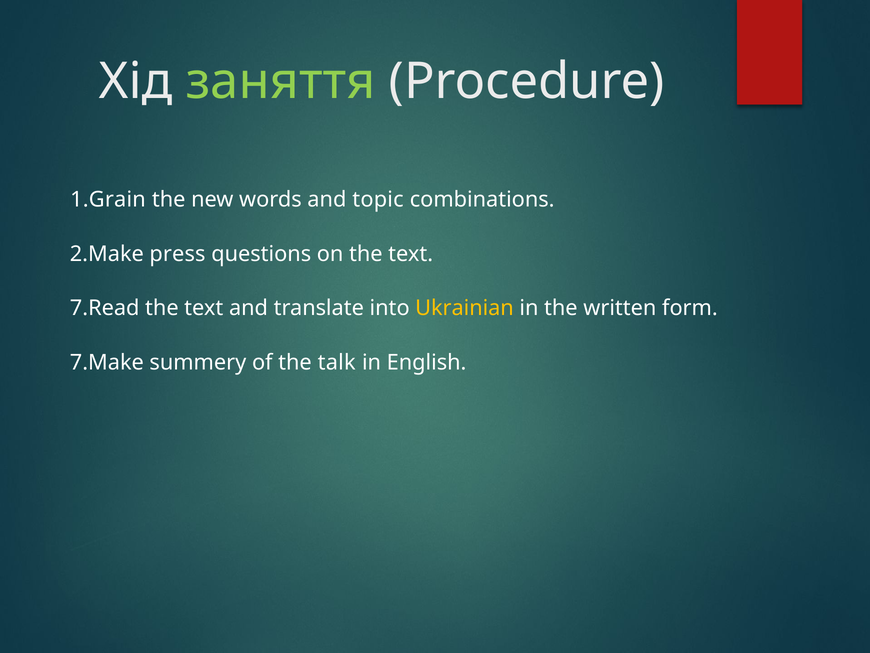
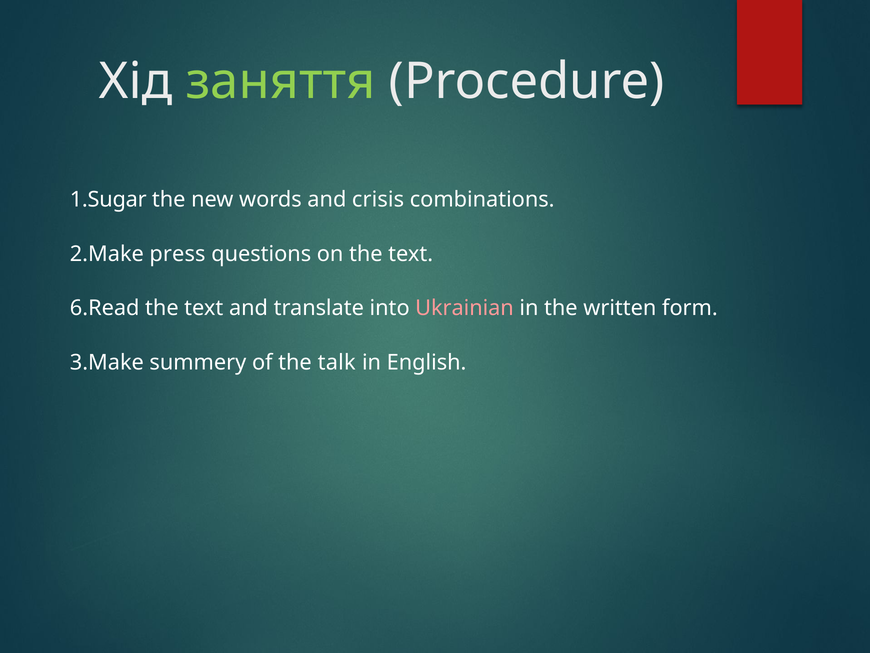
1.Grain: 1.Grain -> 1.Sugar
topic: topic -> crisis
7.Read: 7.Read -> 6.Read
Ukrainian colour: yellow -> pink
7.Make: 7.Make -> 3.Make
